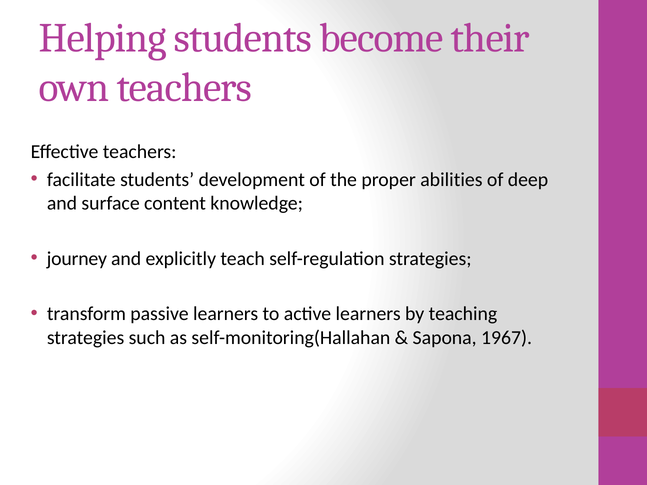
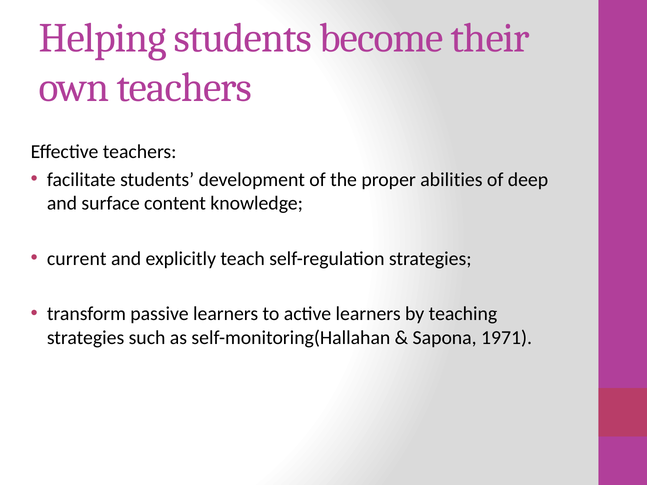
journey: journey -> current
1967: 1967 -> 1971
